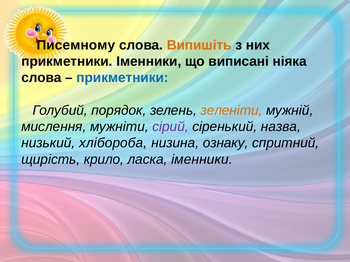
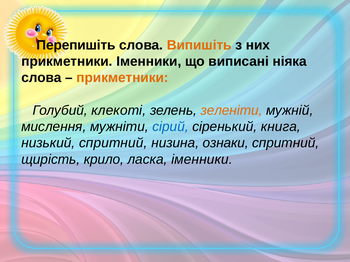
Писемному: Писемному -> Перепишіть
прикметники at (122, 78) colour: blue -> orange
порядок: порядок -> клекоті
сірий colour: purple -> blue
назва: назва -> книга
низький хлібороба: хлібороба -> спритний
ознаку: ознаку -> ознаки
